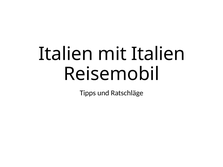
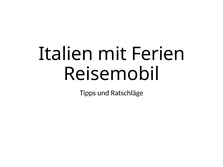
mit Italien: Italien -> Ferien
